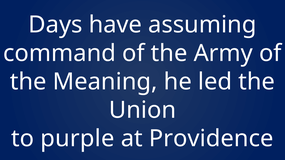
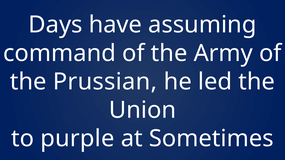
Meaning: Meaning -> Prussian
Providence: Providence -> Sometimes
